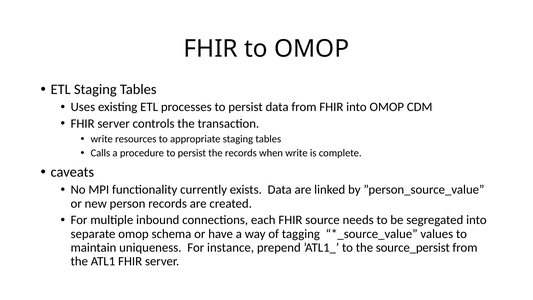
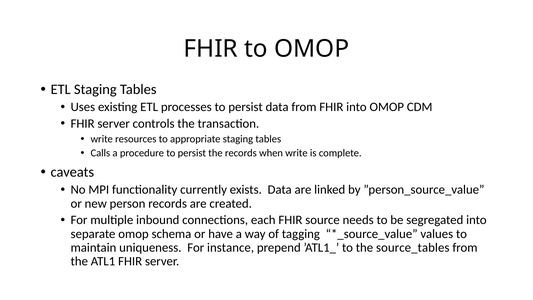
source_persist: source_persist -> source_tables
